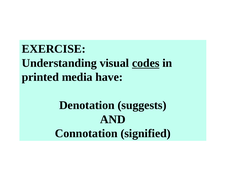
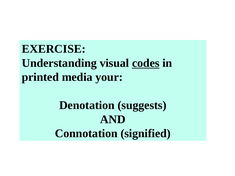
have: have -> your
